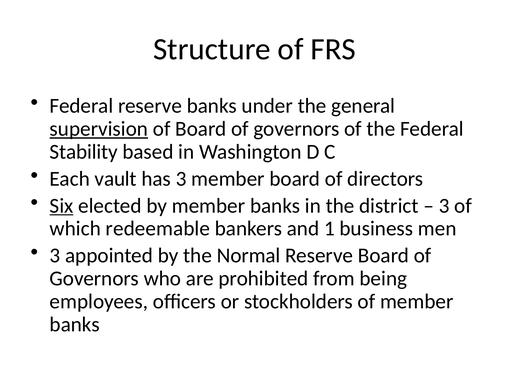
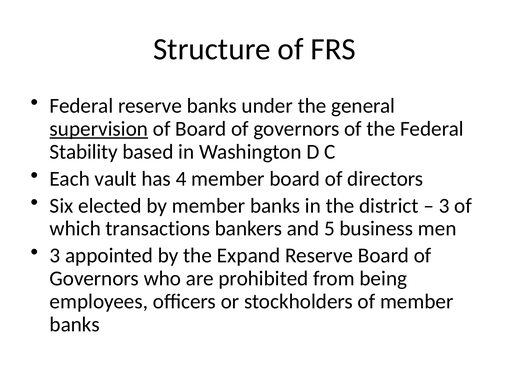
has 3: 3 -> 4
Six underline: present -> none
redeemable: redeemable -> transactions
1: 1 -> 5
Normal: Normal -> Expand
